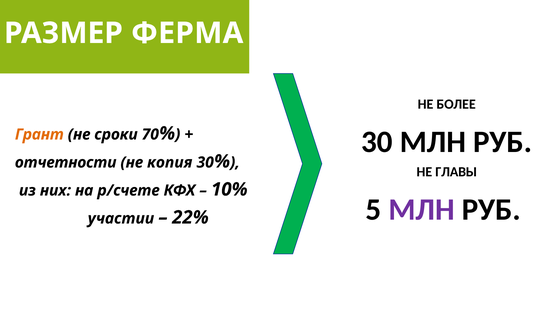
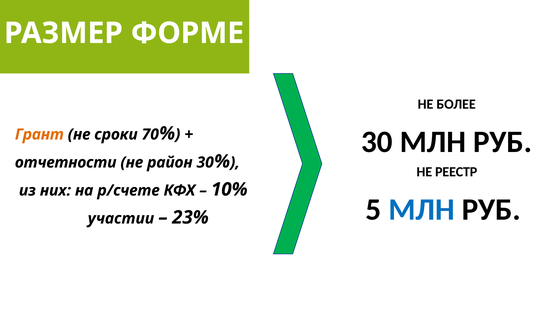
ФЕРМА: ФЕРМА -> ФОРМЕ
копия: копия -> район
ГЛАВЫ: ГЛАВЫ -> РЕЕСТР
МЛН at (422, 209) colour: purple -> blue
22%: 22% -> 23%
